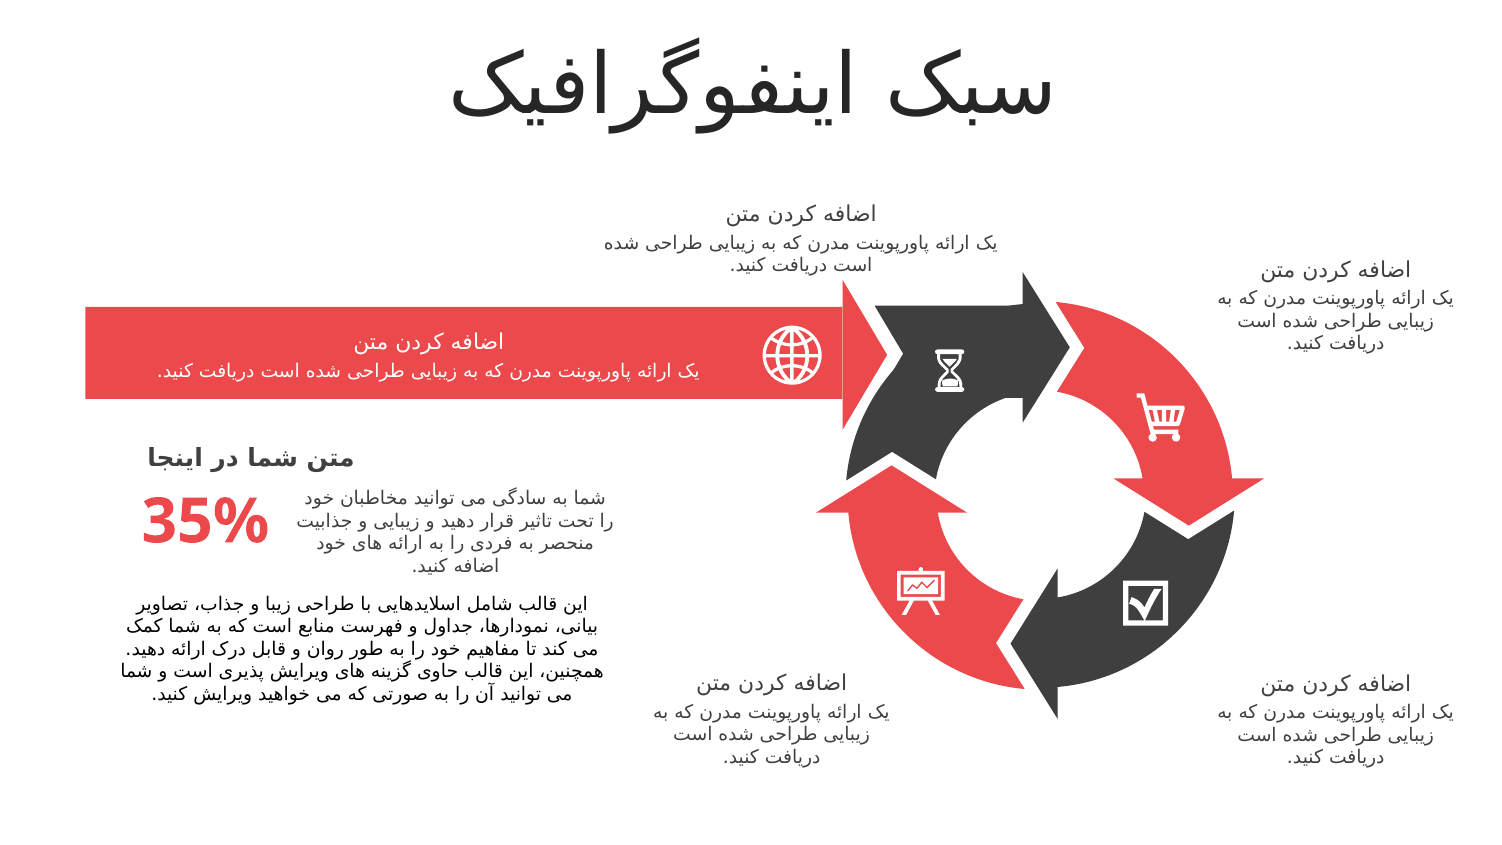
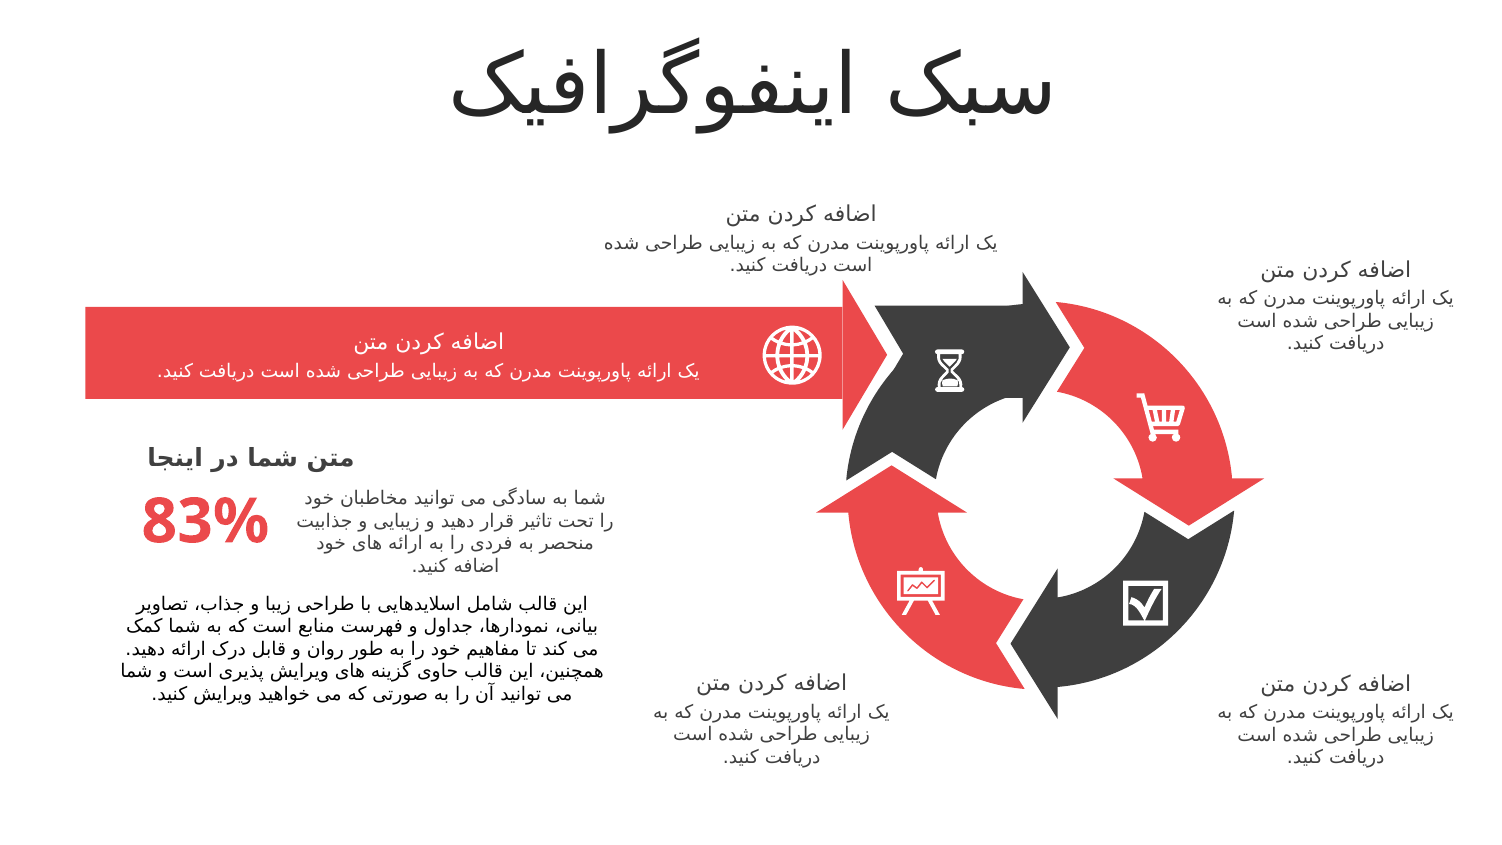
35%: 35% -> 83%
